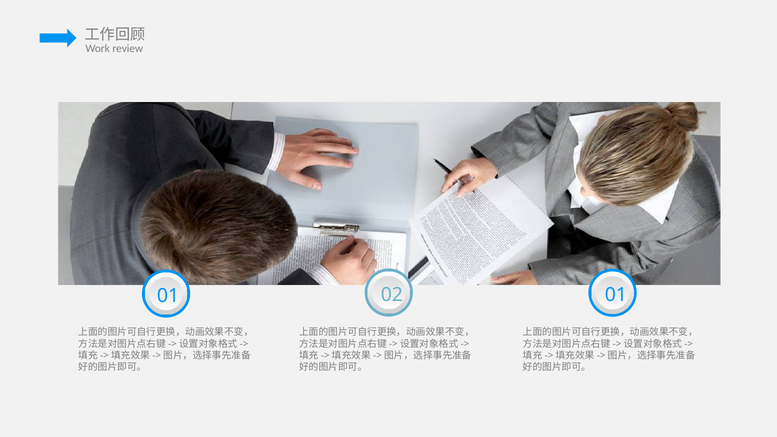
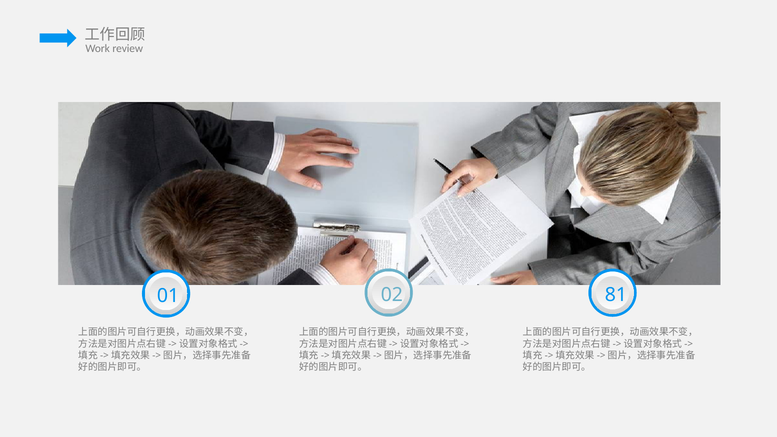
02 01: 01 -> 81
